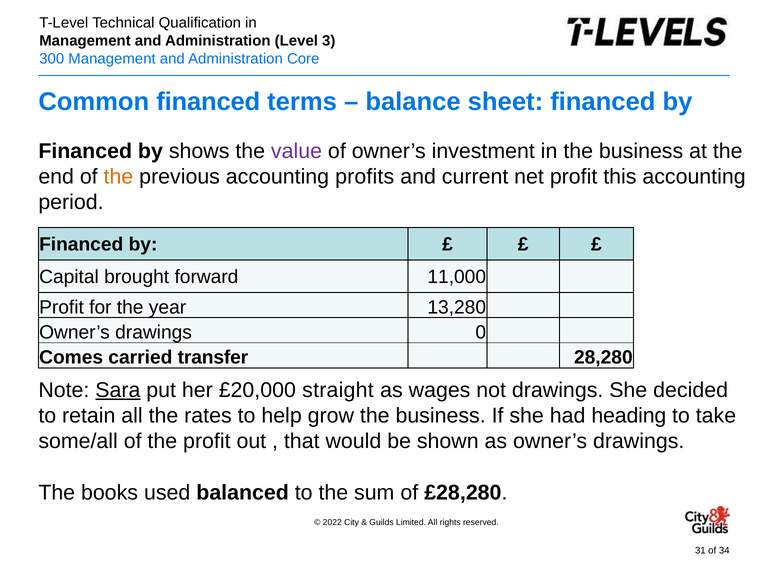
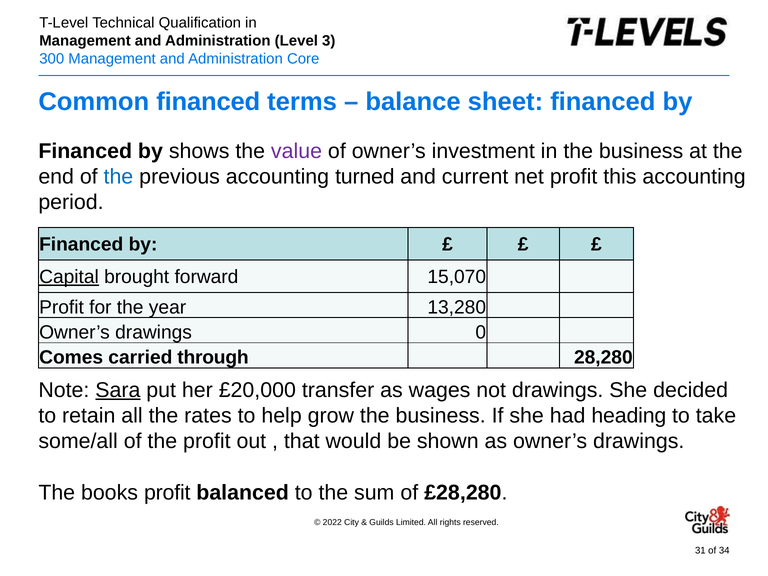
the at (118, 177) colour: orange -> blue
profits: profits -> turned
Capital underline: none -> present
11,000: 11,000 -> 15,070
transfer: transfer -> through
straight: straight -> transfer
books used: used -> profit
